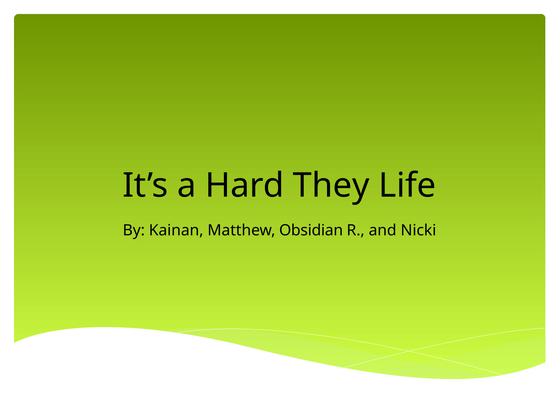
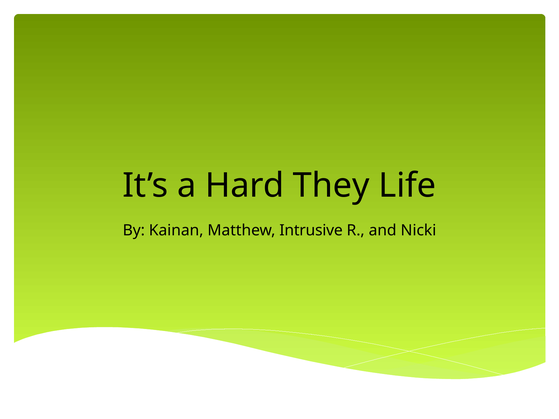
Obsidian: Obsidian -> Intrusive
